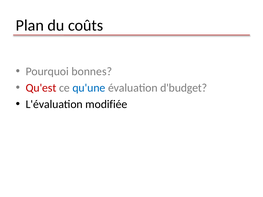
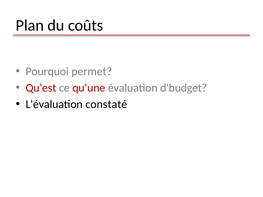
bonnes: bonnes -> permet
qu'une colour: blue -> red
modifiée: modifiée -> constaté
